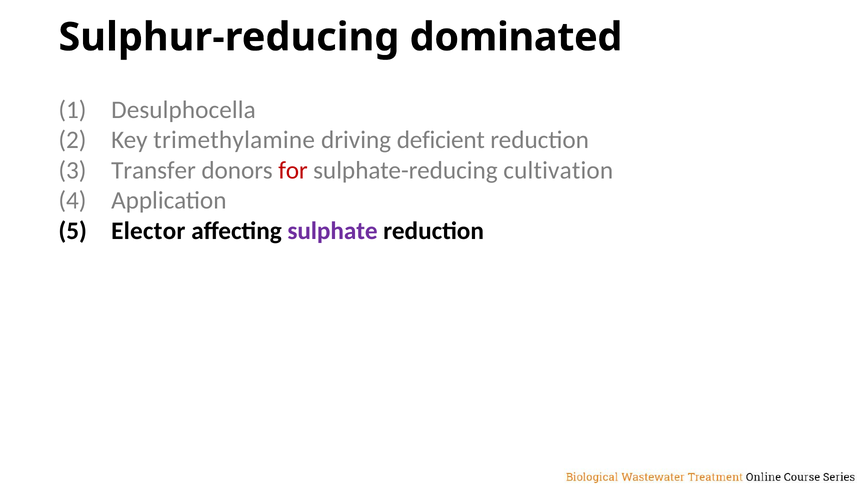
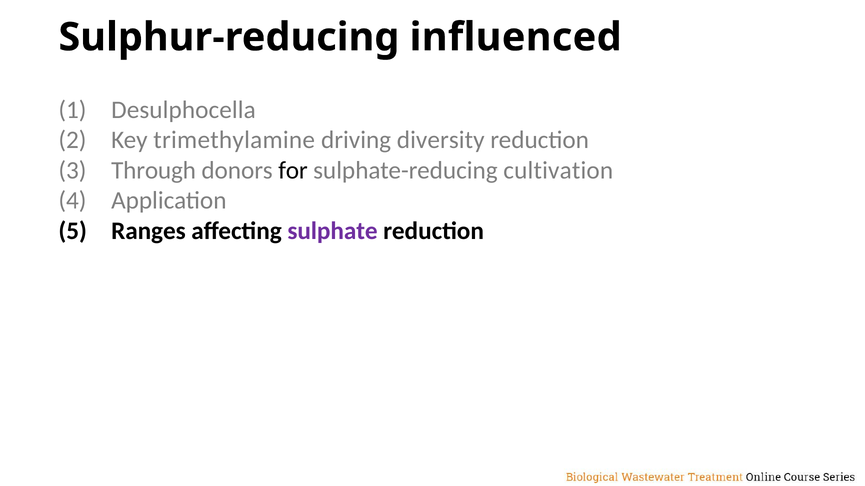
dominated: dominated -> influenced
deficient: deficient -> diversity
Transfer: Transfer -> Through
for colour: red -> black
Elector: Elector -> Ranges
